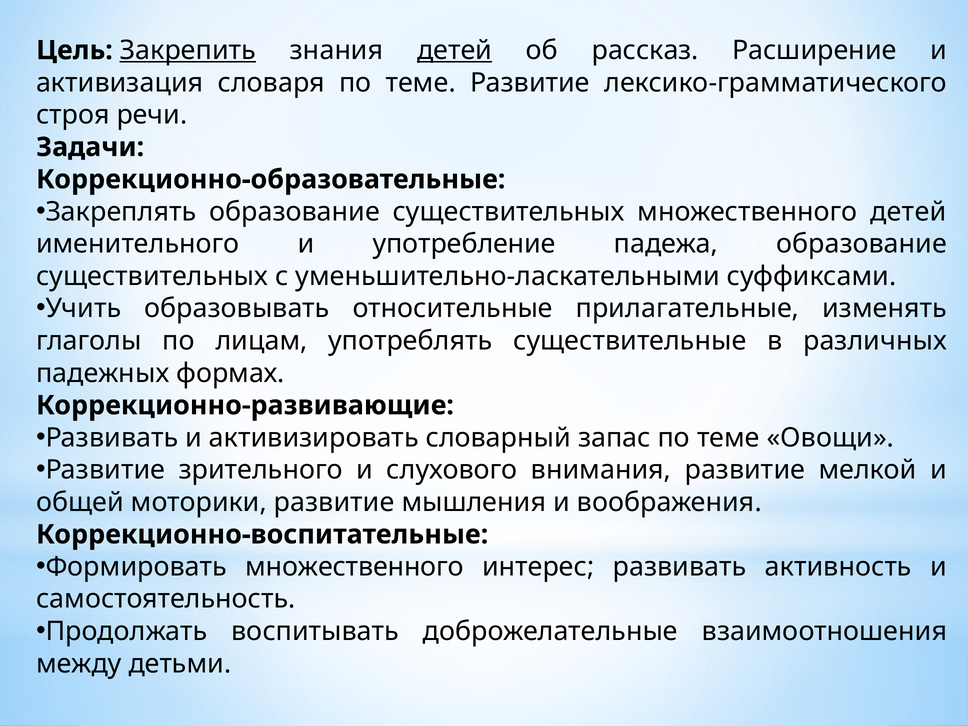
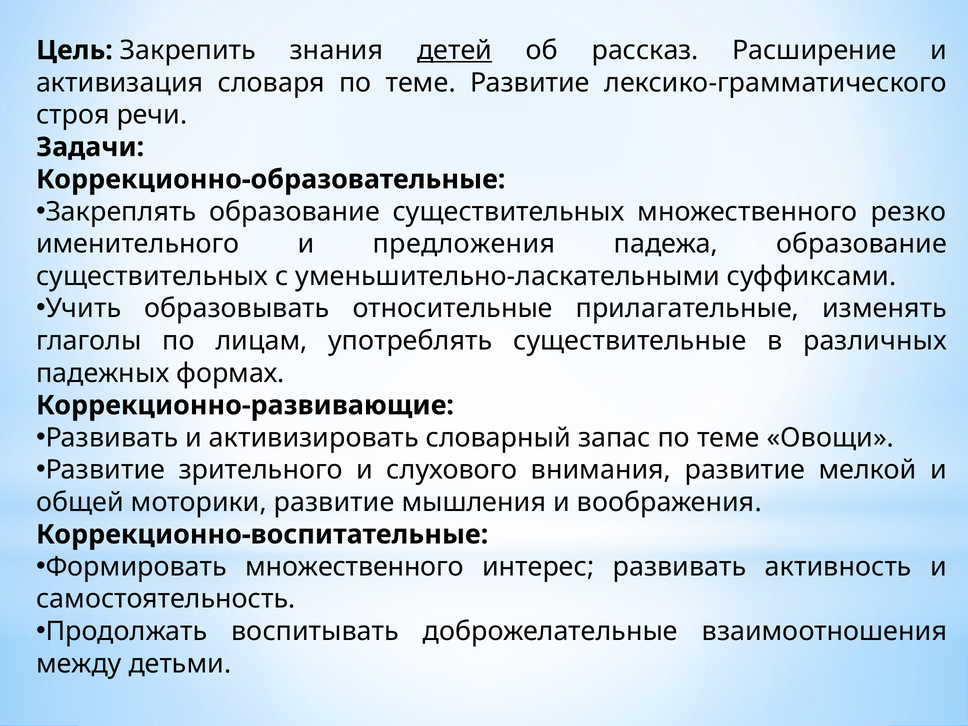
Закрепить underline: present -> none
множественного детей: детей -> резко
употребление: употребление -> предложения
